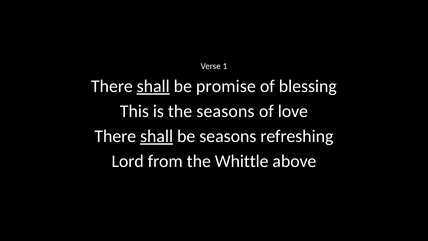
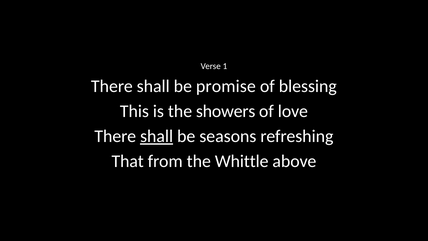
shall at (153, 86) underline: present -> none
the seasons: seasons -> showers
Lord: Lord -> That
